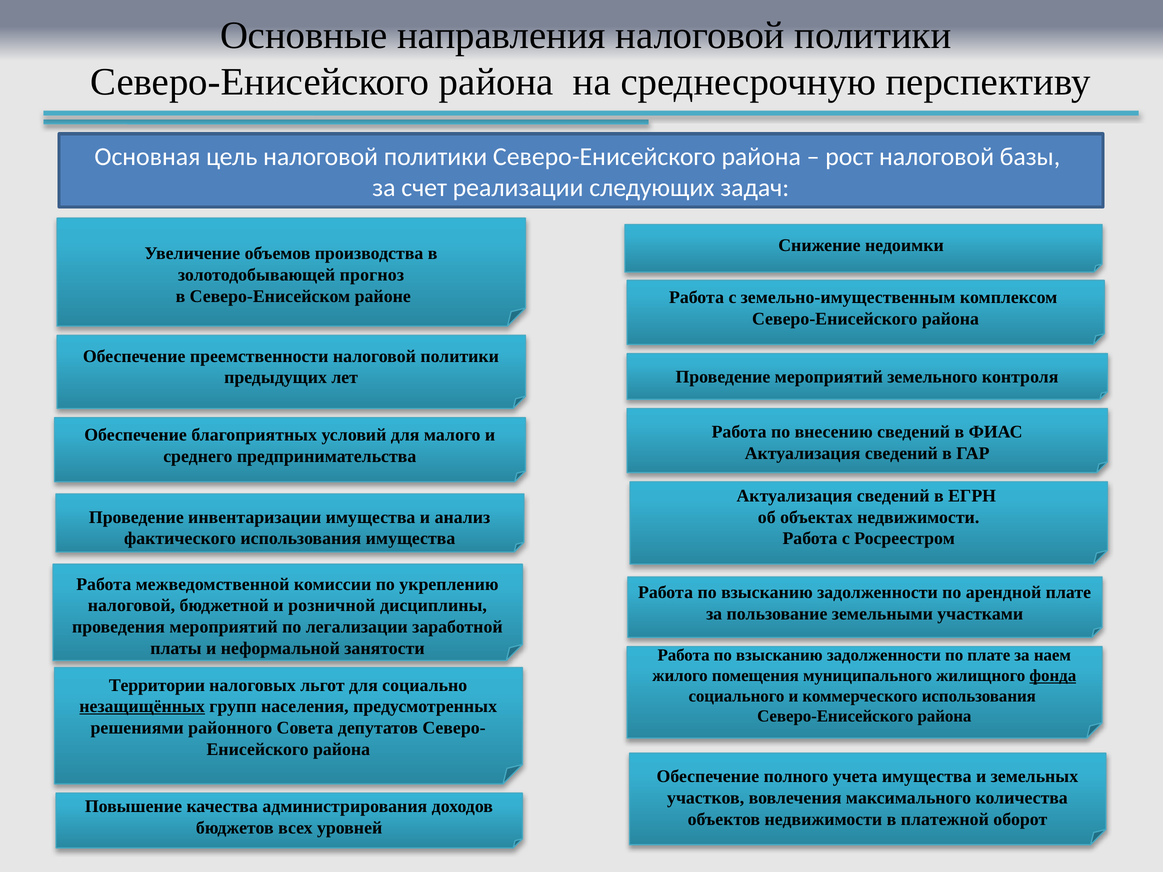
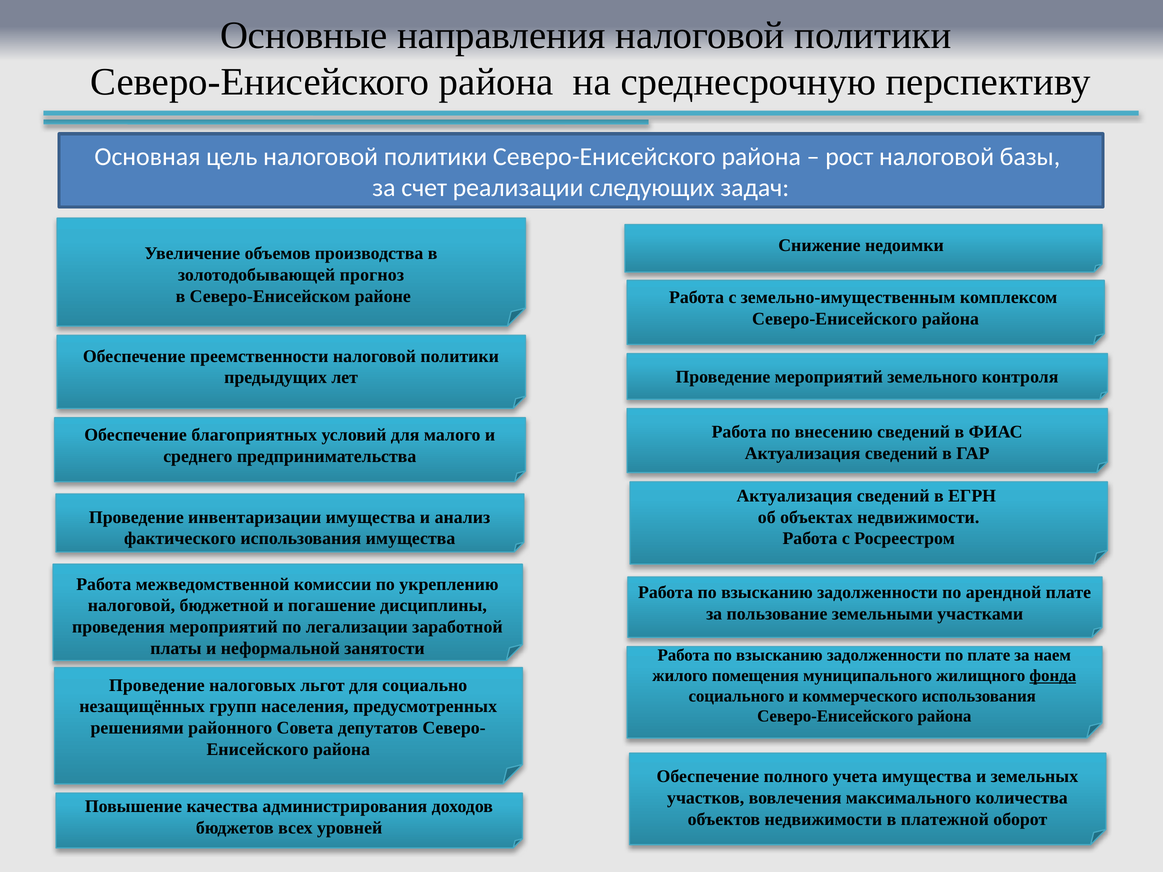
розничной: розничной -> погашение
Территории at (157, 685): Территории -> Проведение
незащищённых underline: present -> none
